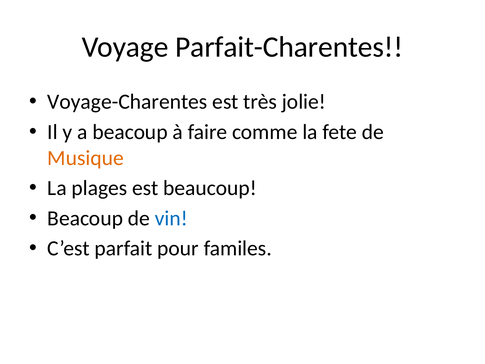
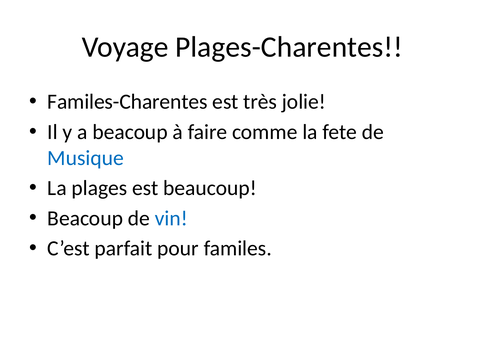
Parfait-Charentes: Parfait-Charentes -> Plages-Charentes
Voyage-Charentes: Voyage-Charentes -> Familes-Charentes
Musique colour: orange -> blue
